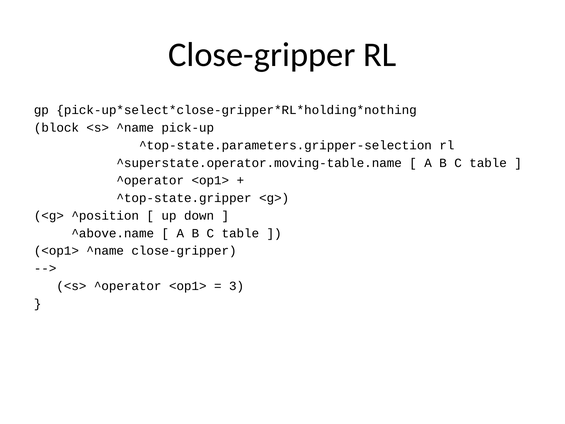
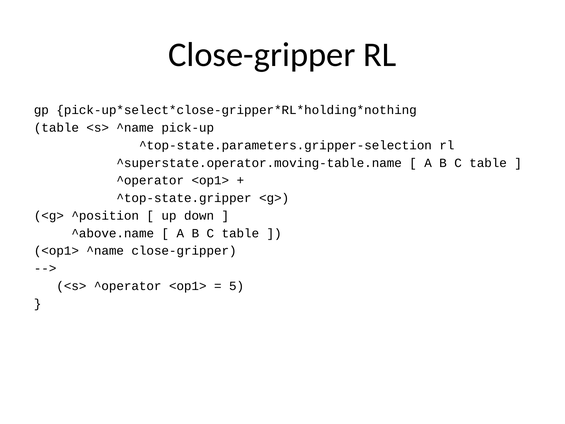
block at (56, 128): block -> table
3: 3 -> 5
